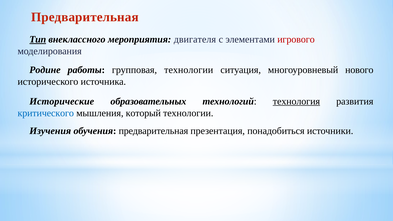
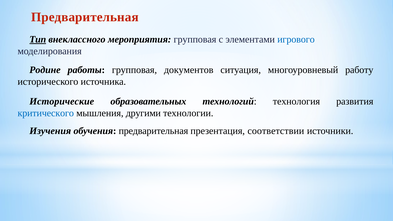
мероприятия двигателя: двигателя -> групповая
игрового colour: red -> blue
групповая технологии: технологии -> документов
нового: нового -> работу
технология underline: present -> none
который: который -> другими
понадобиться: понадобиться -> соответствии
